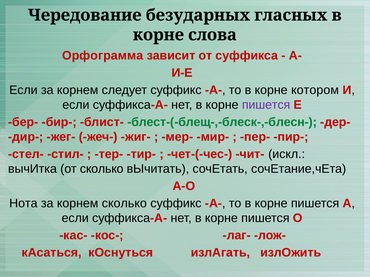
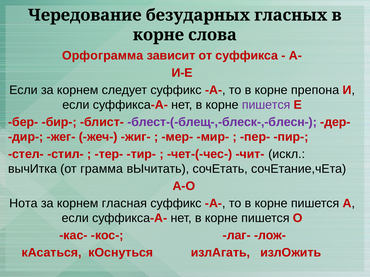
котором: котором -> препона
блест-(-блещ-,-блеск-,-блесн- colour: green -> purple
от сколько: сколько -> грамма
корнем сколько: сколько -> гласная
